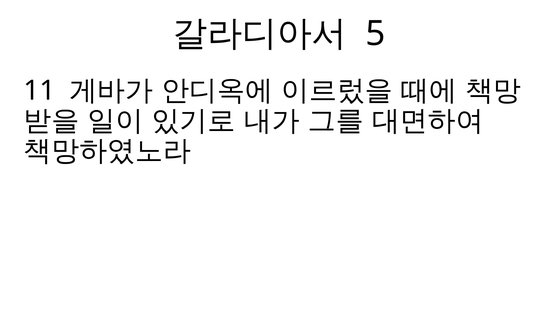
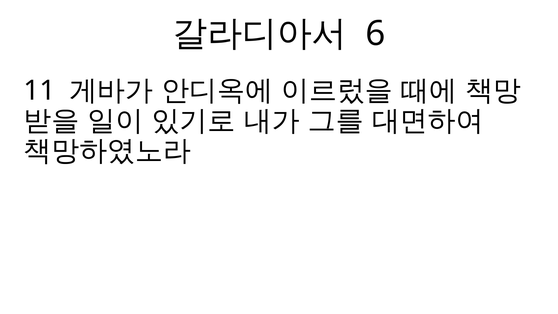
5: 5 -> 6
